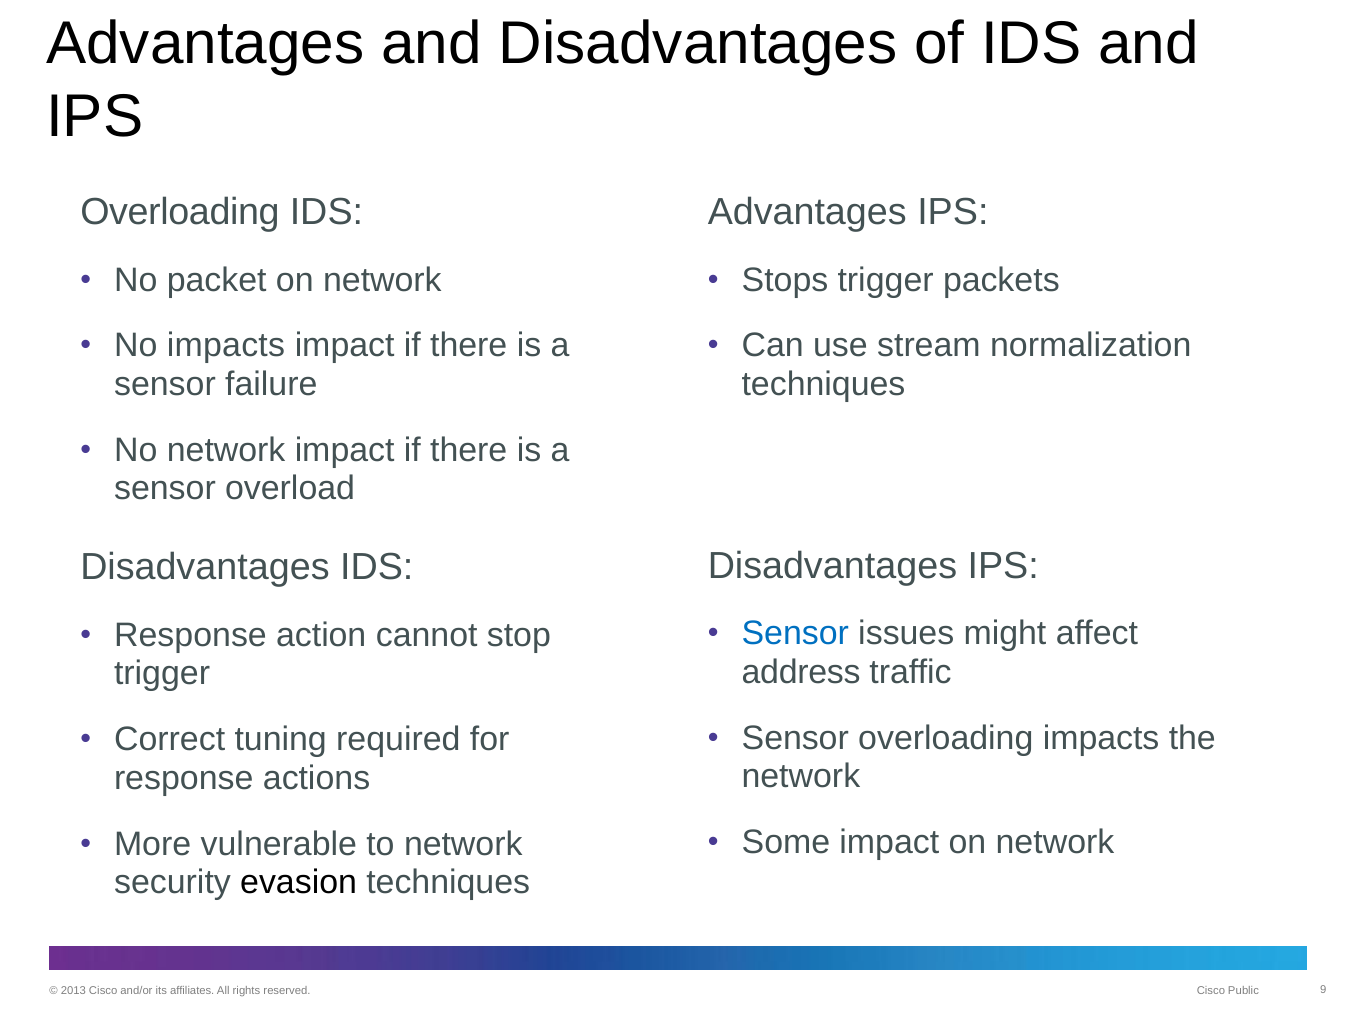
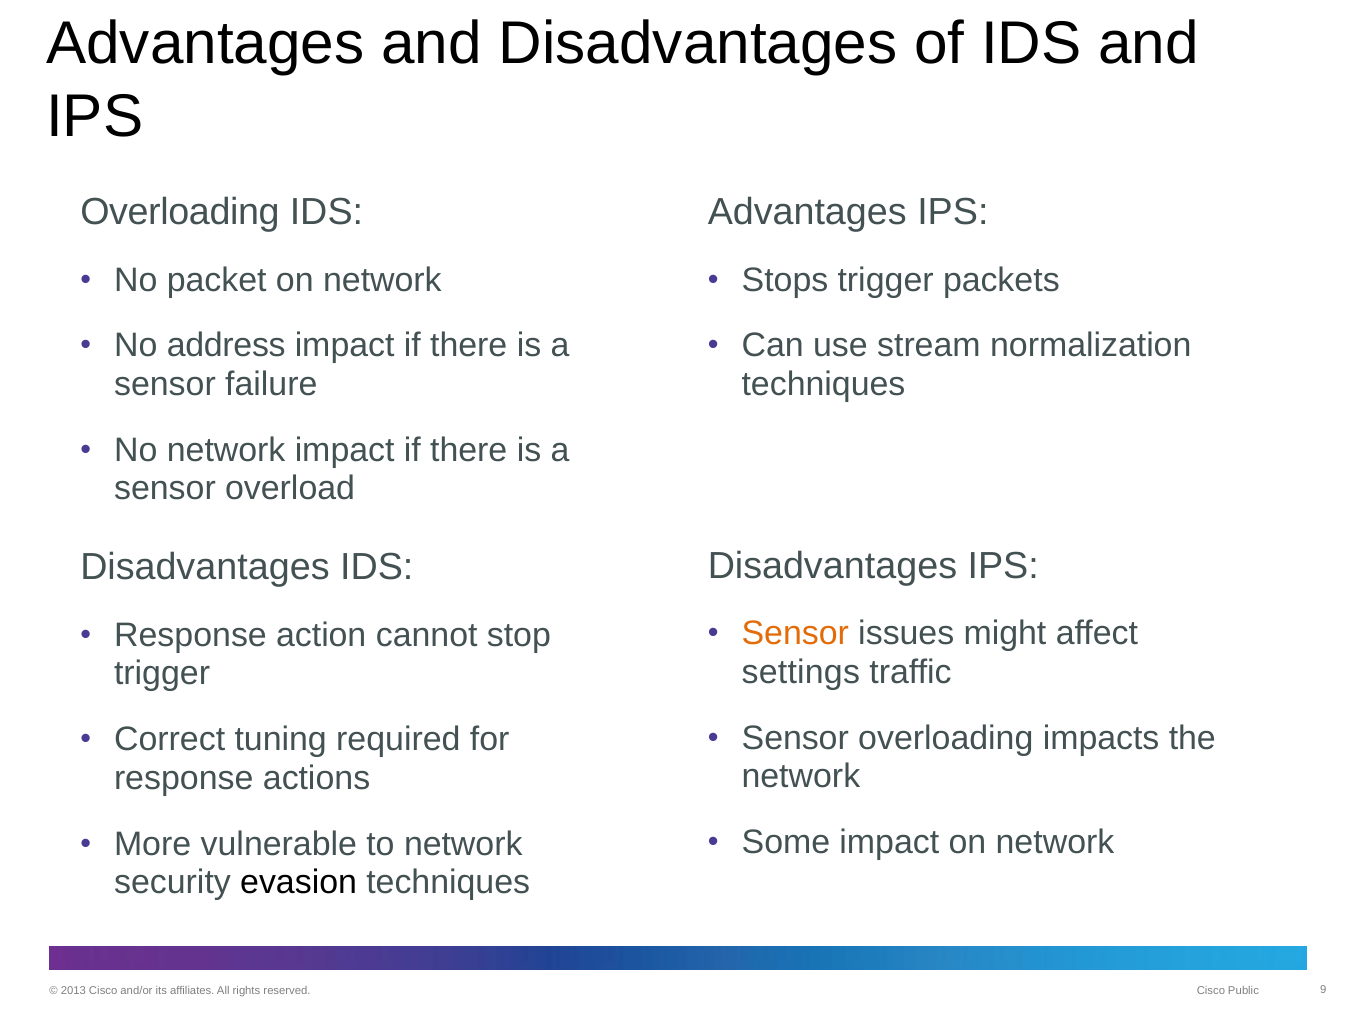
No impacts: impacts -> address
Sensor at (795, 634) colour: blue -> orange
address: address -> settings
